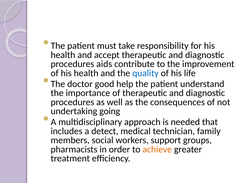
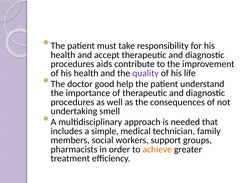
quality colour: blue -> purple
going: going -> smell
detect: detect -> simple
